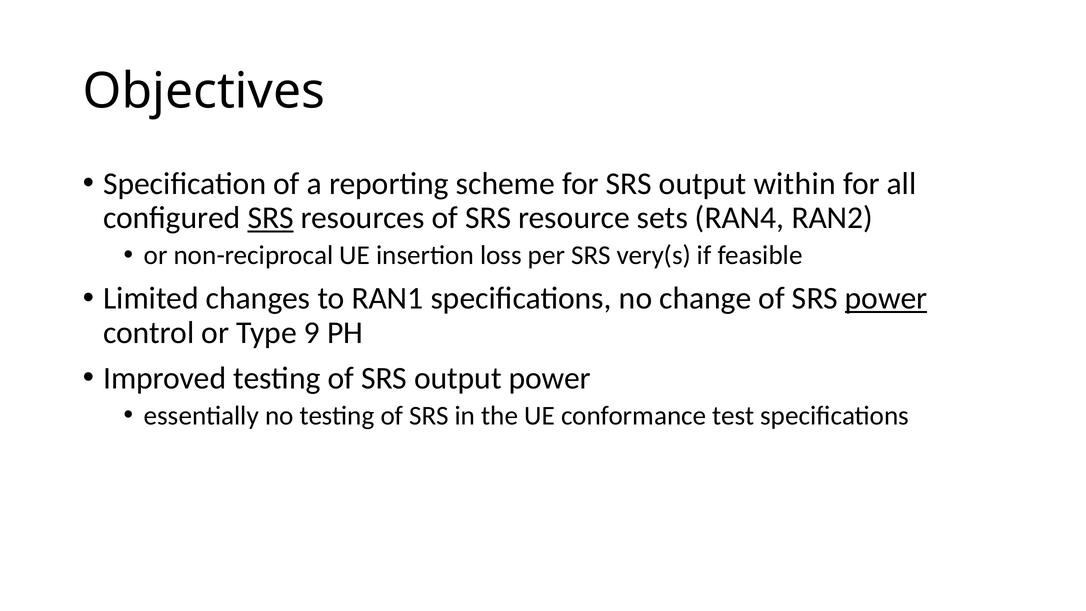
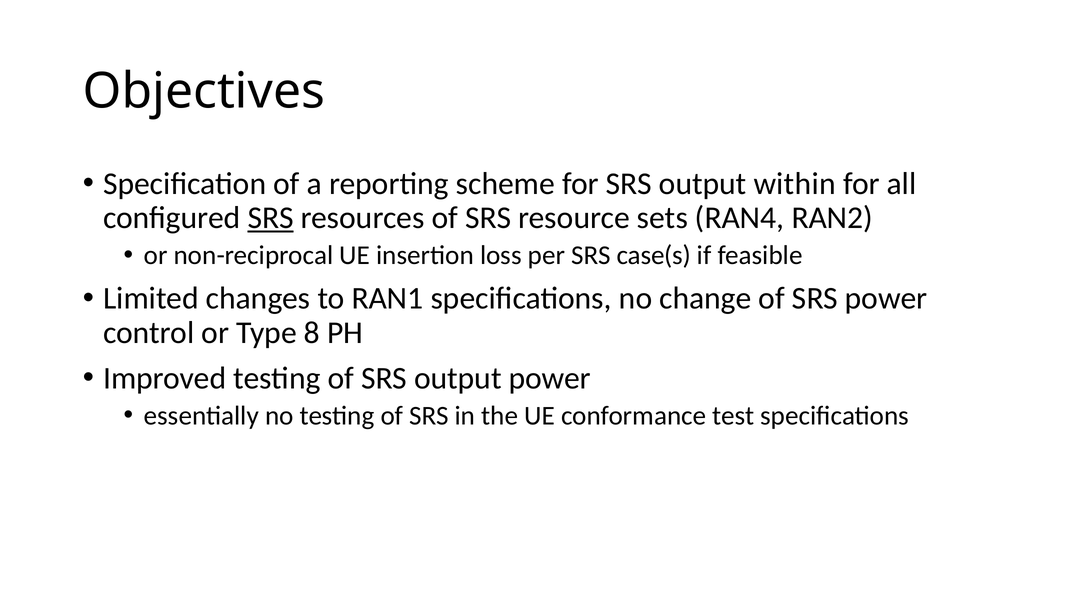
very(s: very(s -> case(s
power at (886, 298) underline: present -> none
9: 9 -> 8
